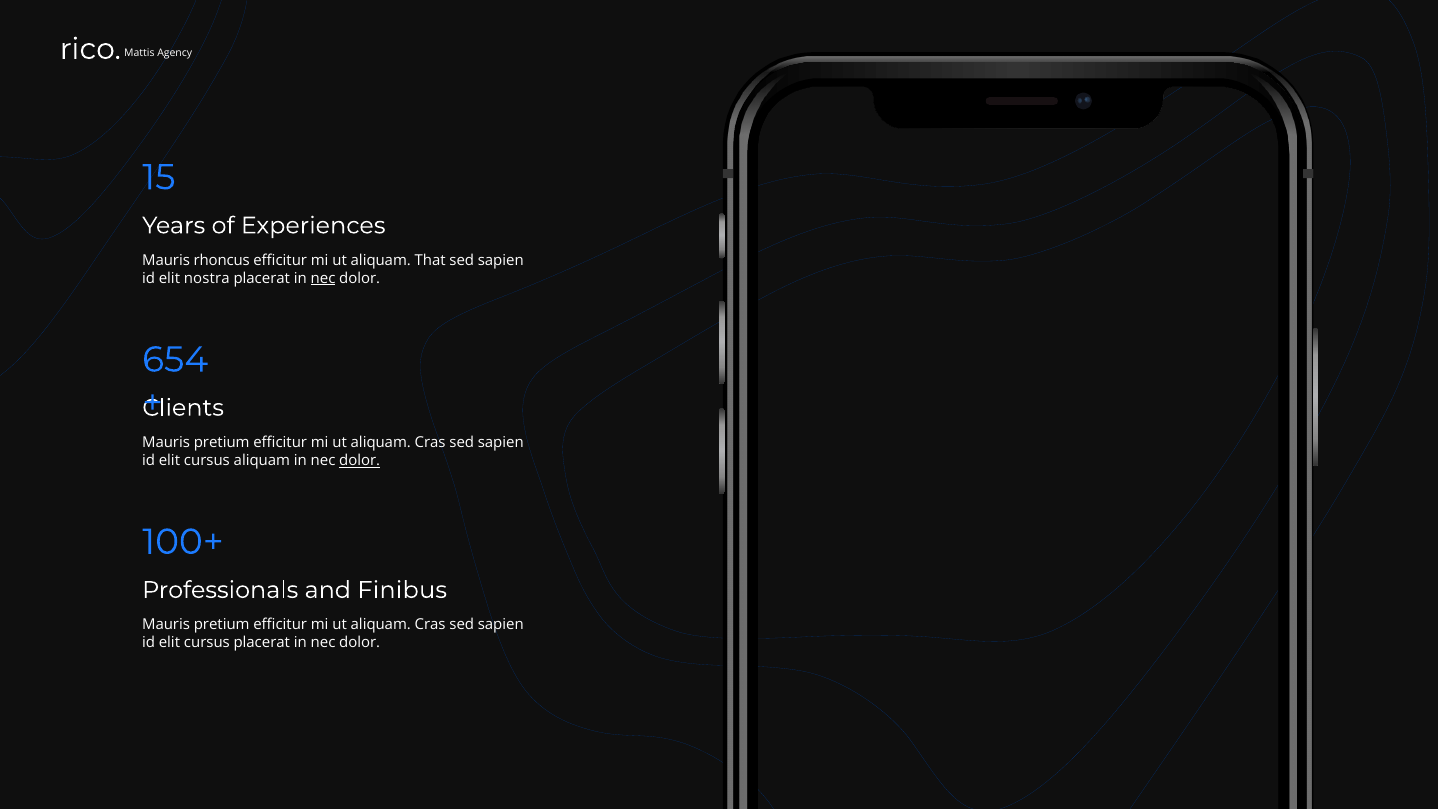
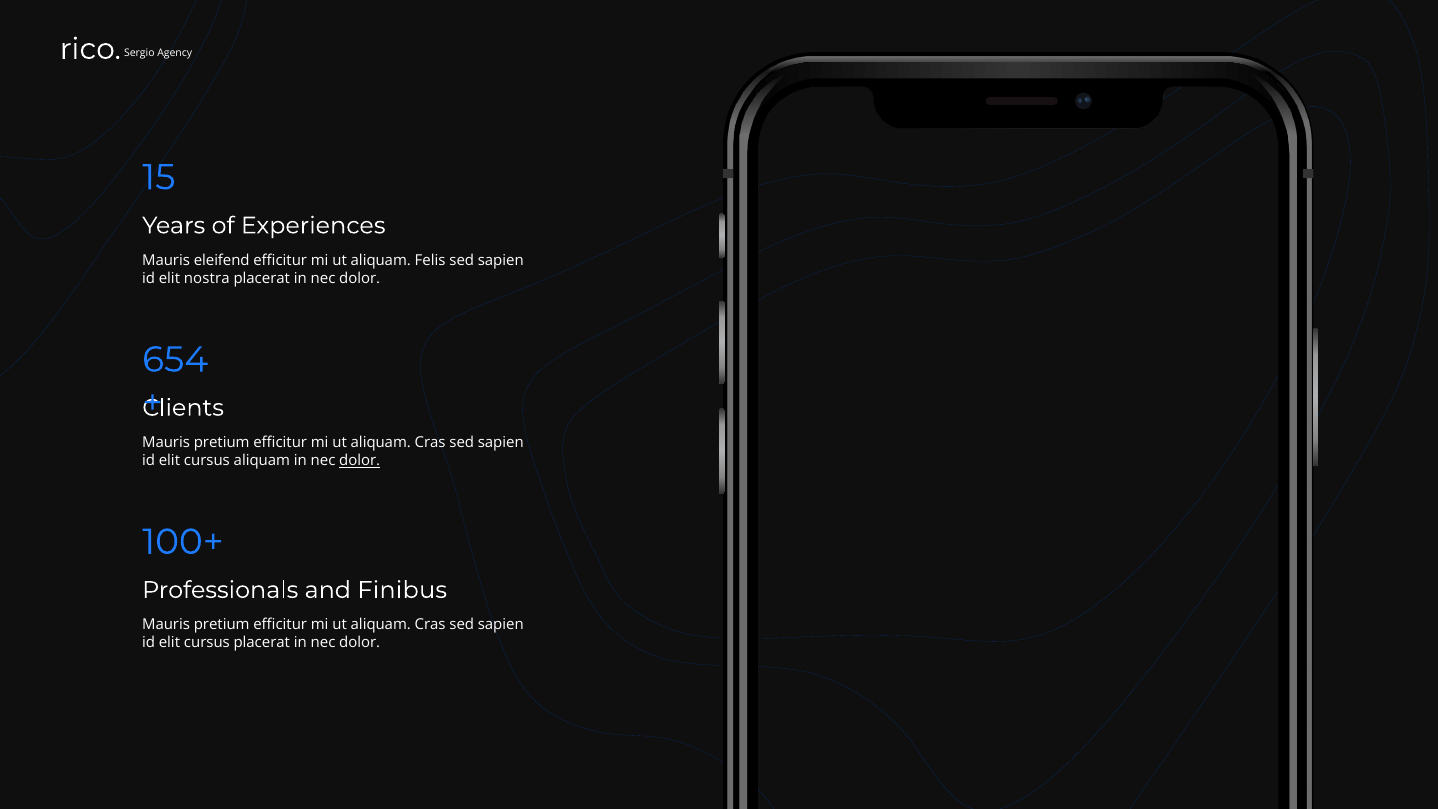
Mattis: Mattis -> Sergio
rhoncus: rhoncus -> eleifend
That: That -> Felis
nec at (323, 278) underline: present -> none
